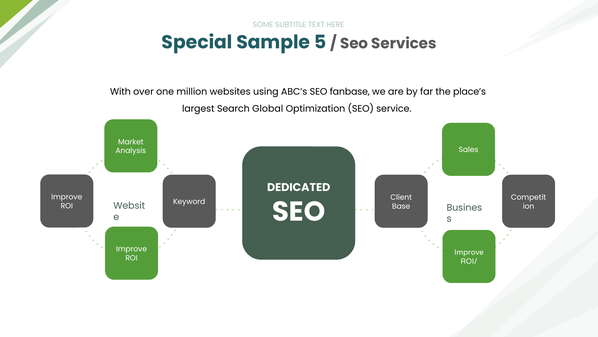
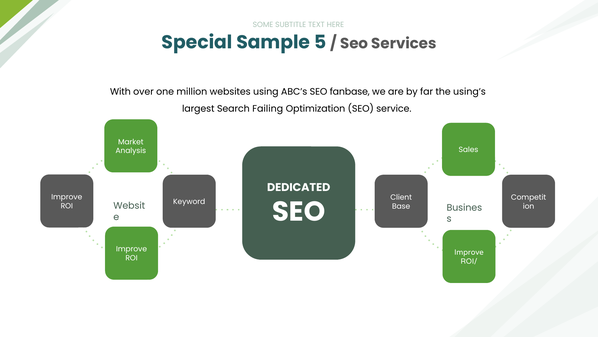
place’s: place’s -> using’s
Global: Global -> Failing
